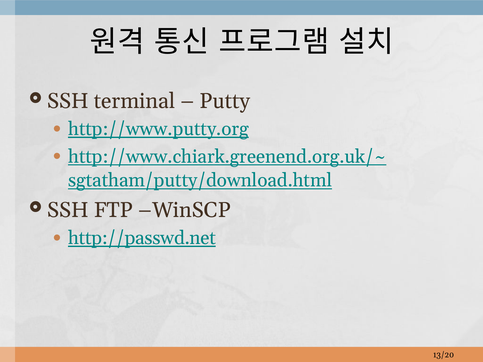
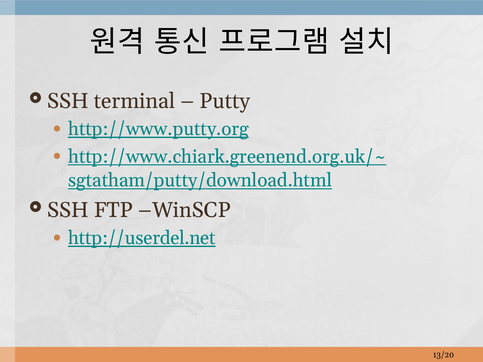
http://passwd.net: http://passwd.net -> http://userdel.net
